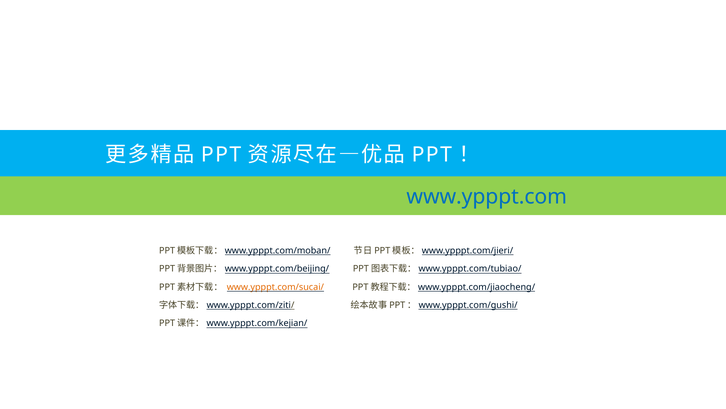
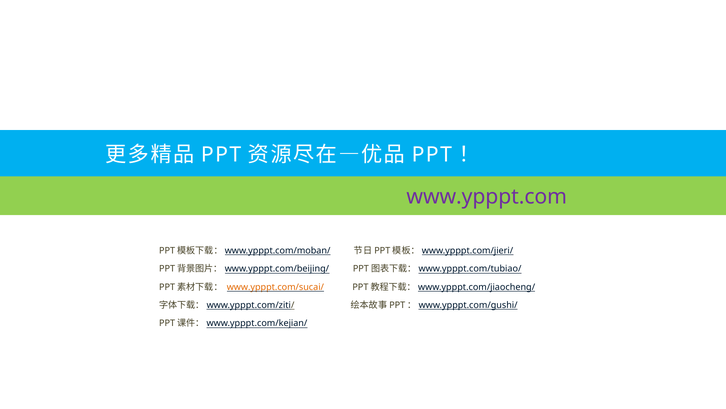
www.ypppt.com colour: blue -> purple
